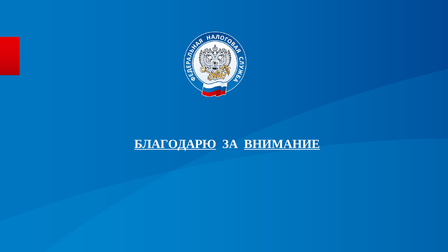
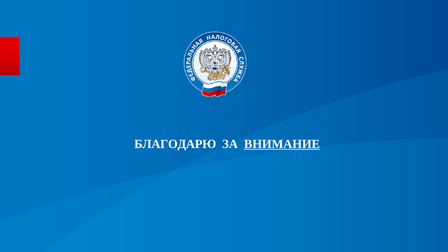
БЛАГОДАРЮ underline: present -> none
